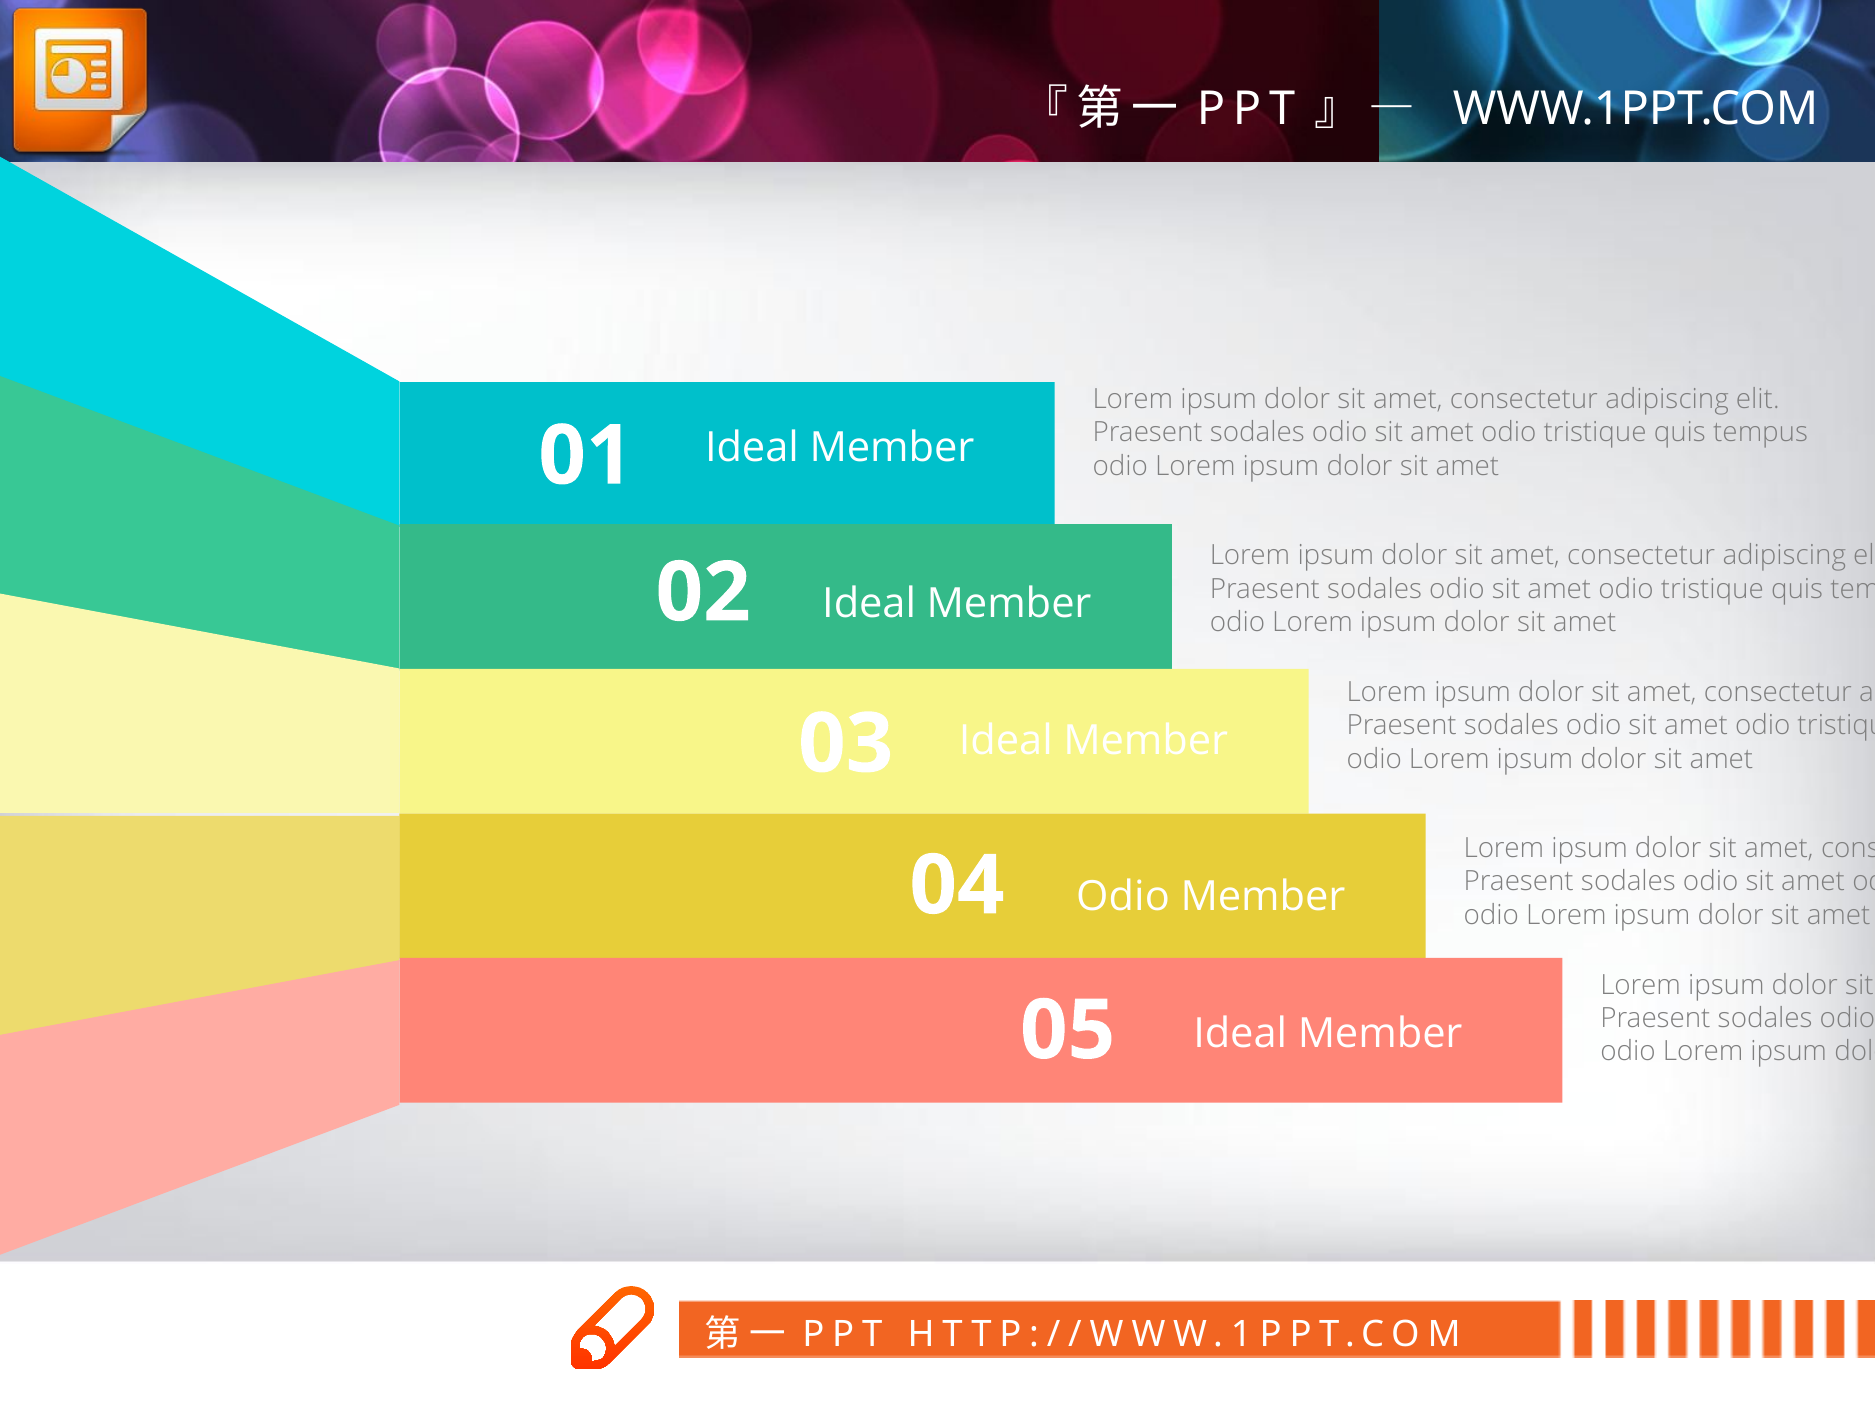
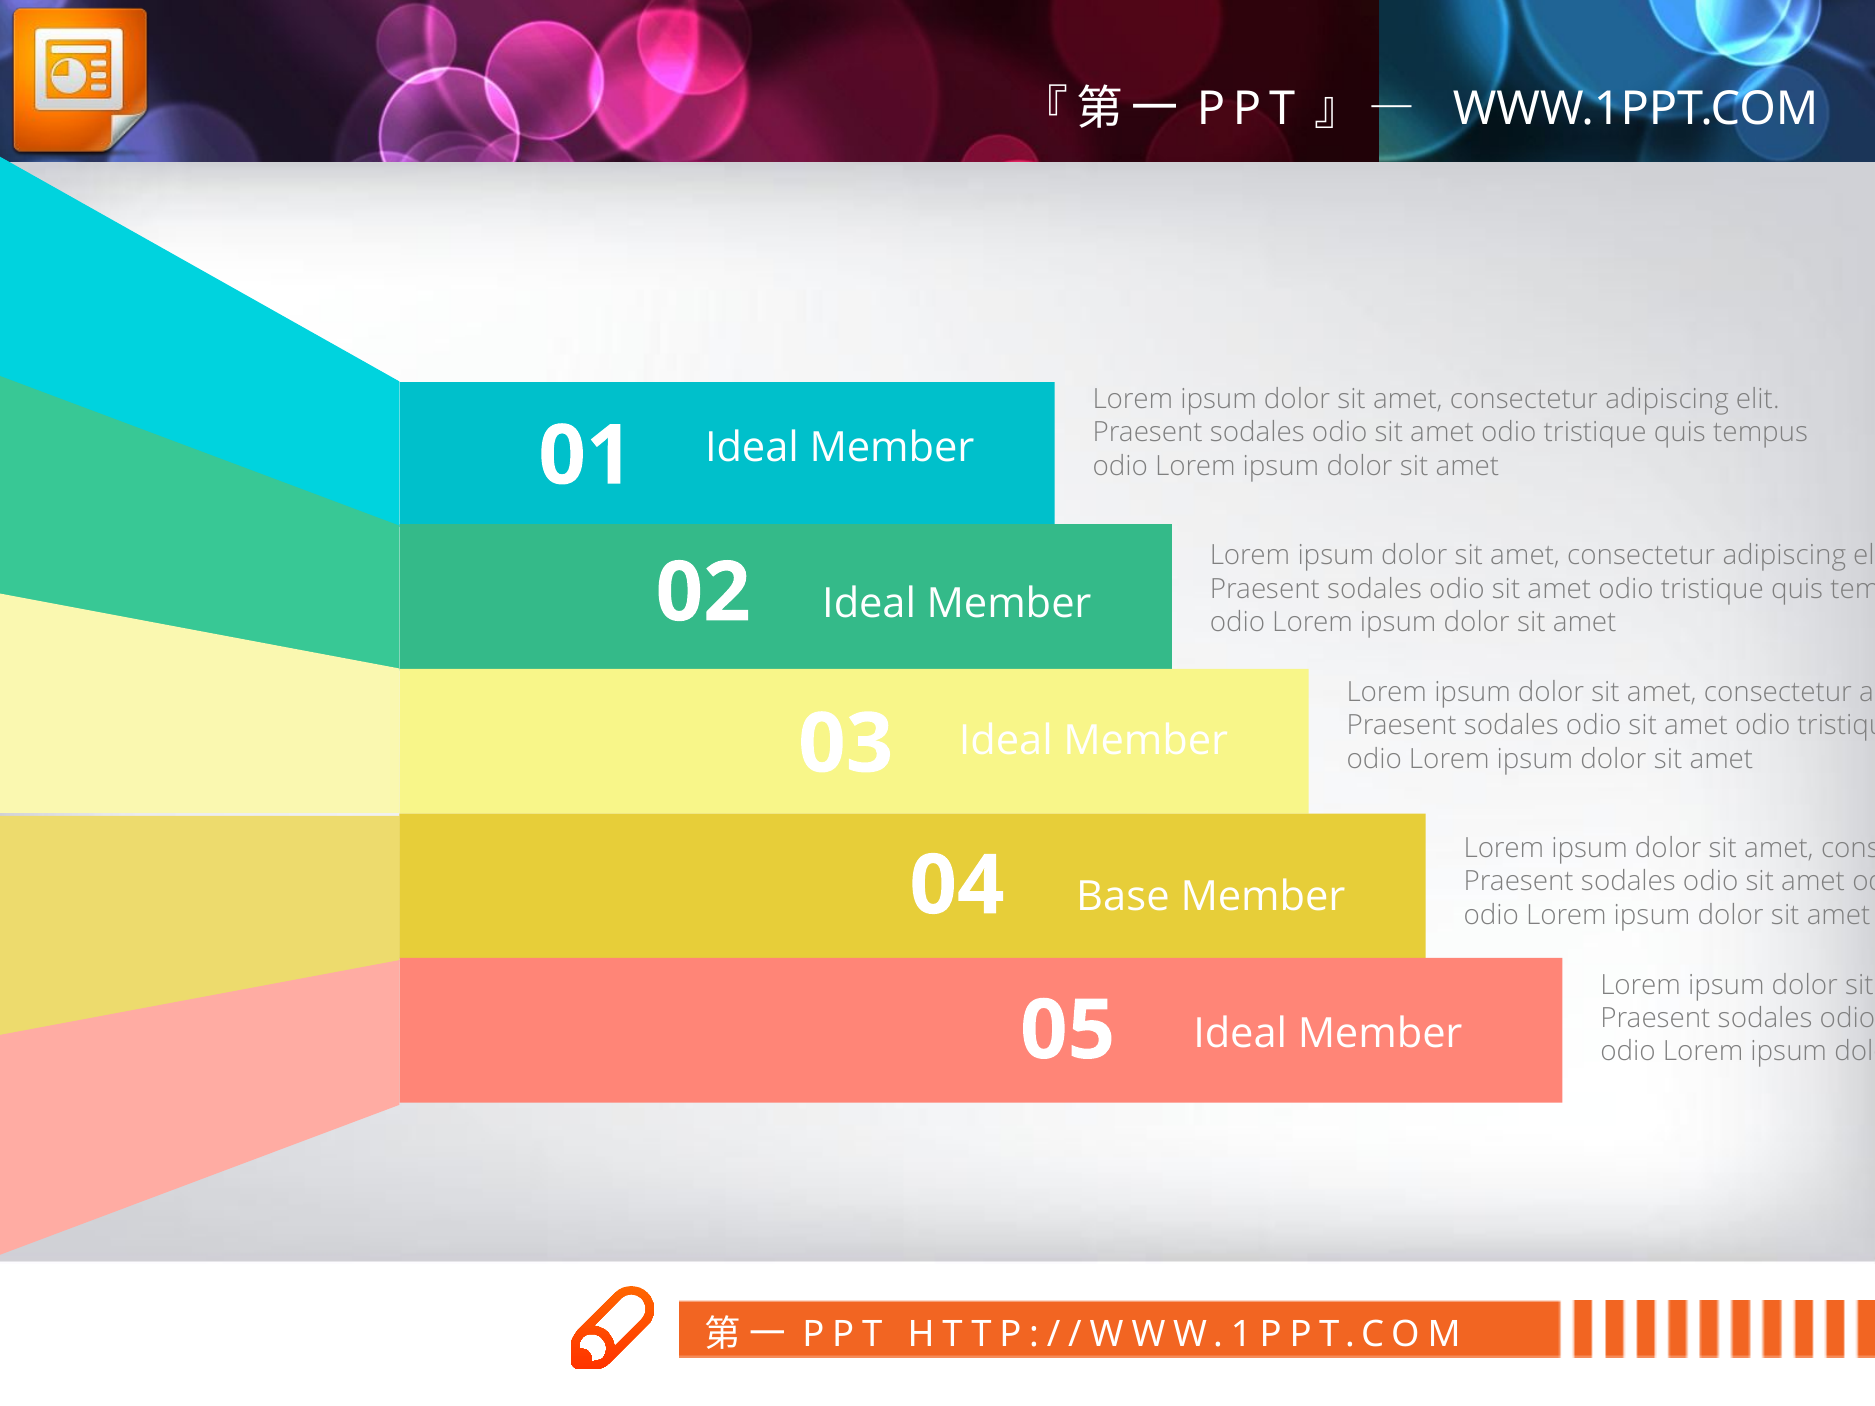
Odio at (1123, 897): Odio -> Base
